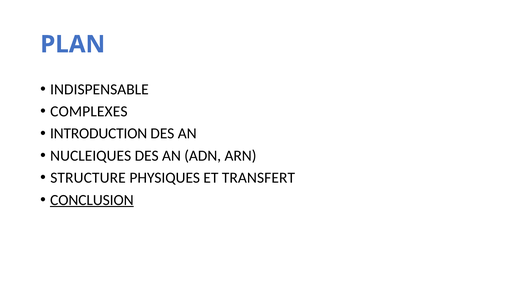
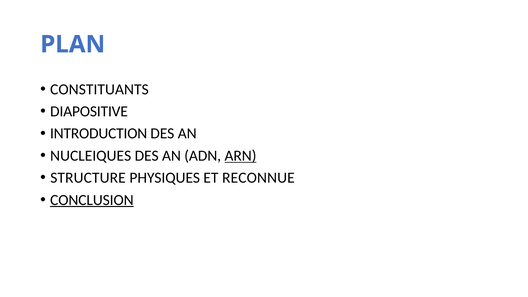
INDISPENSABLE: INDISPENSABLE -> CONSTITUANTS
COMPLEXES: COMPLEXES -> DIAPOSITIVE
ARN underline: none -> present
TRANSFERT: TRANSFERT -> RECONNUE
